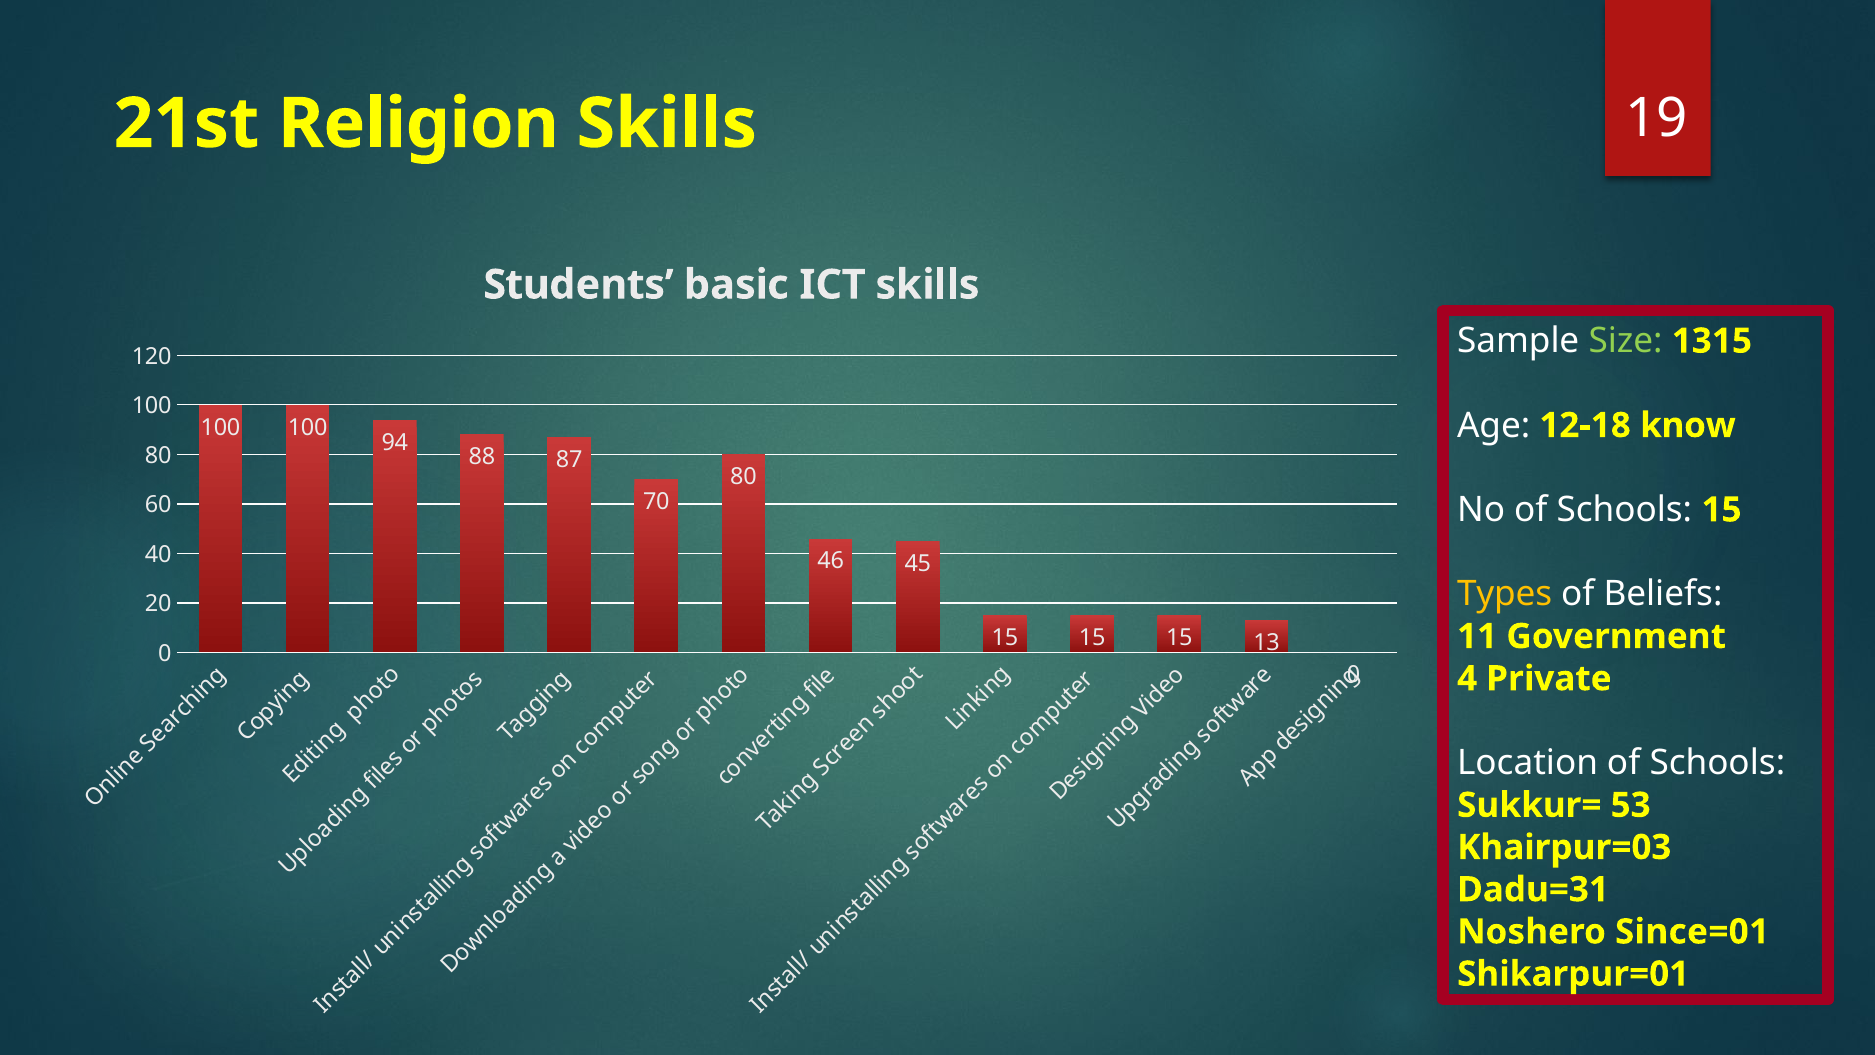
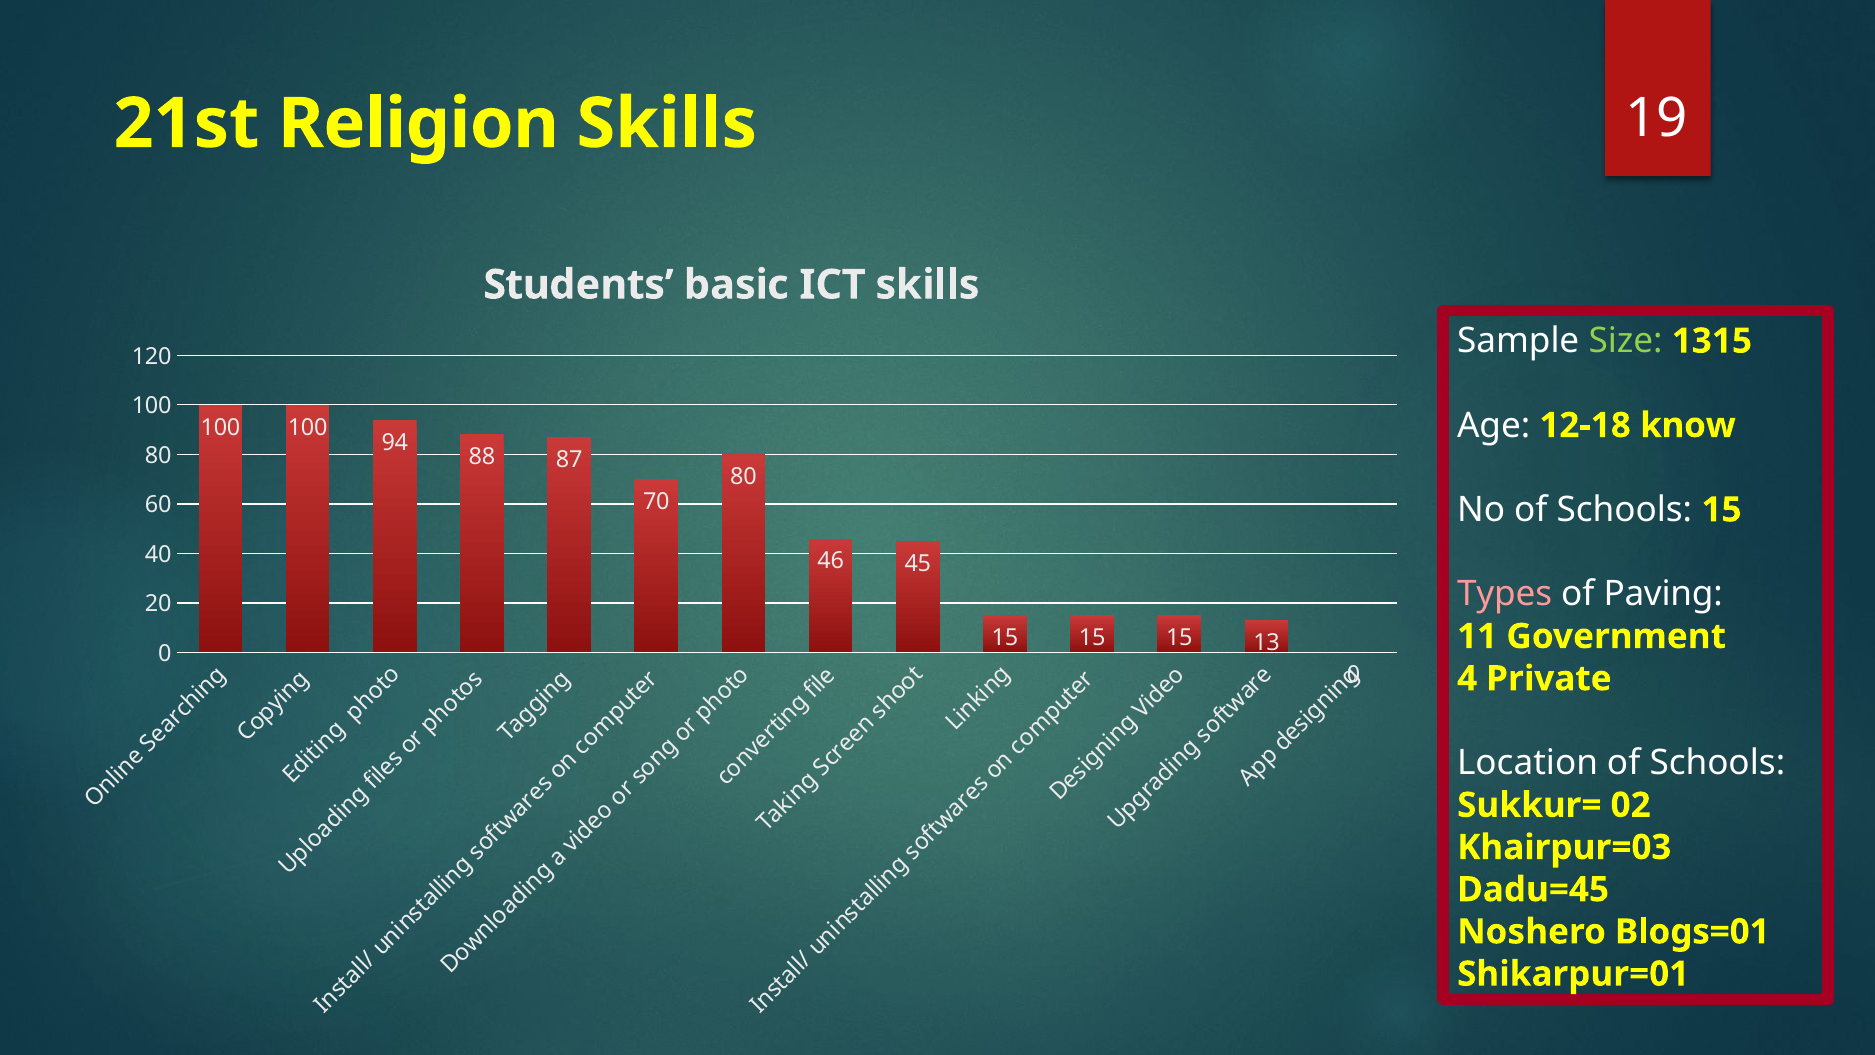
Types colour: yellow -> pink
Beliefs: Beliefs -> Paving
53: 53 -> 02
Dadu=31: Dadu=31 -> Dadu=45
Since=01: Since=01 -> Blogs=01
